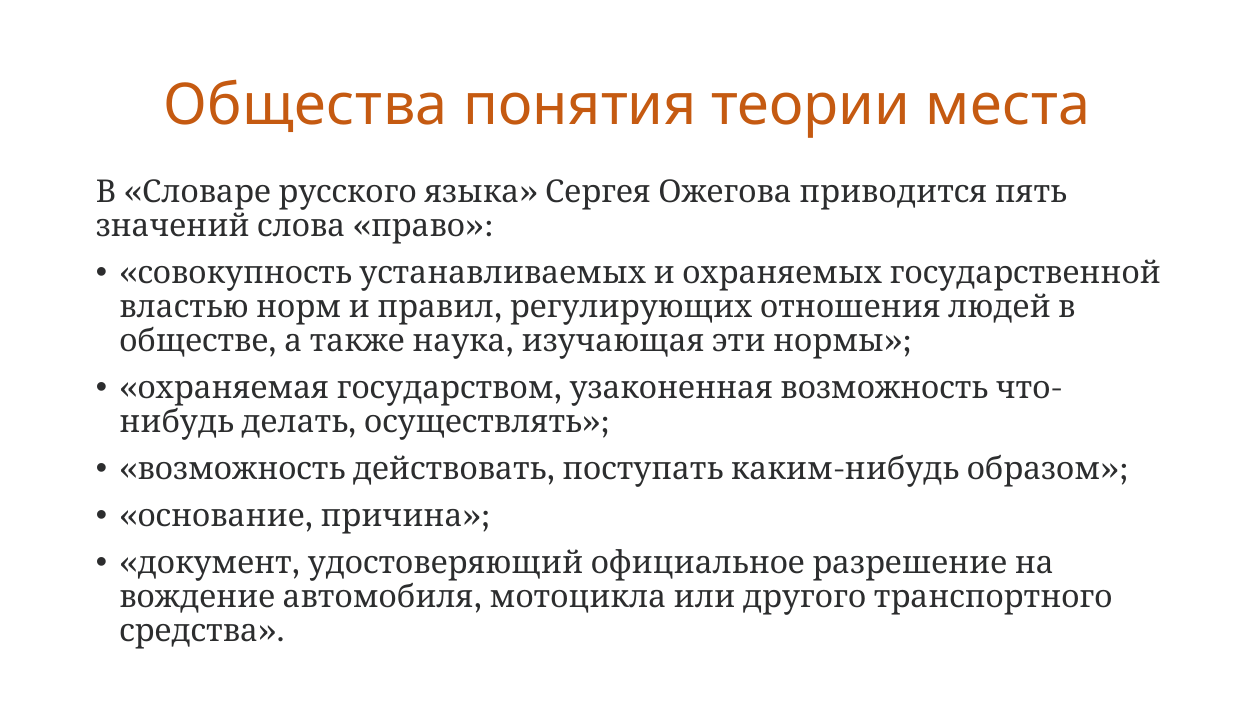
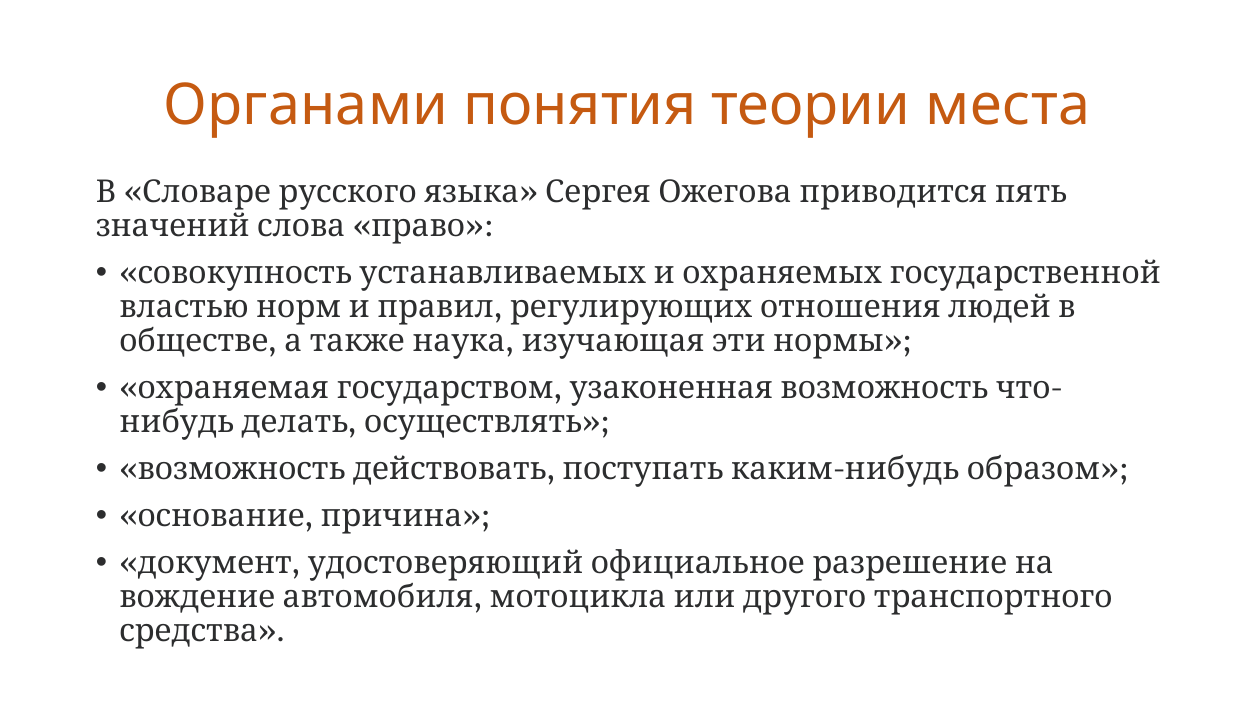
Общества: Общества -> Органами
